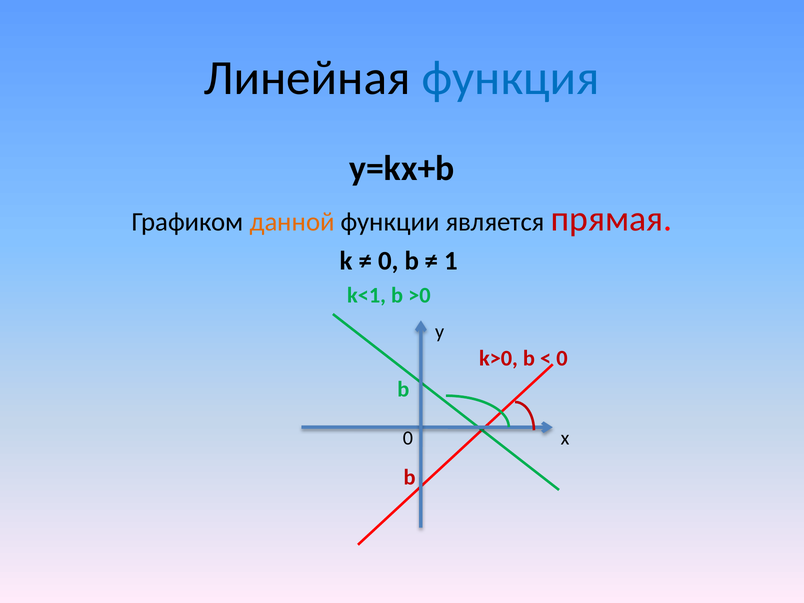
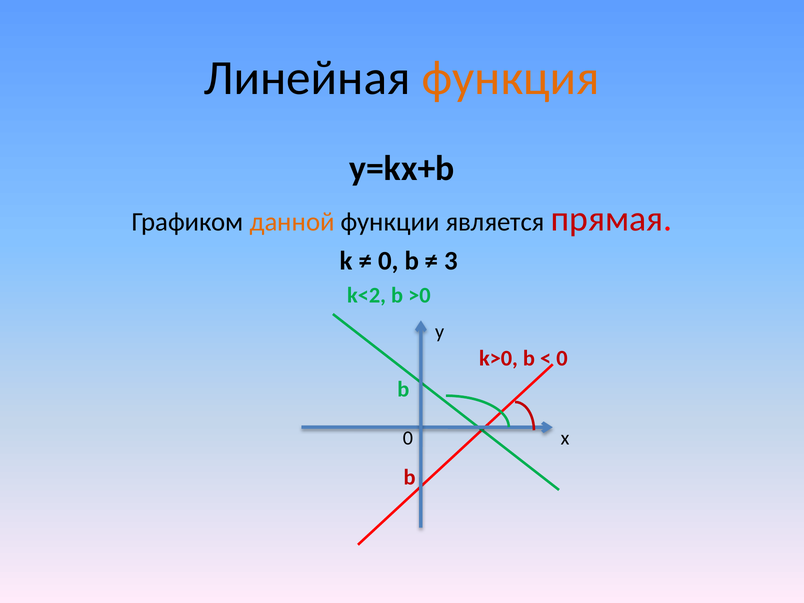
функция colour: blue -> orange
1: 1 -> 3
k<1: k<1 -> k<2
